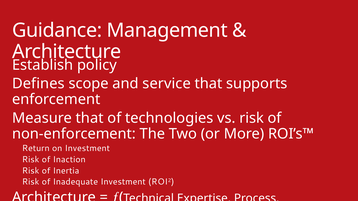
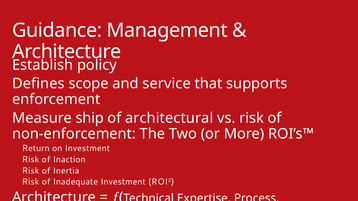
Measure that: that -> ship
technologies: technologies -> architectural
